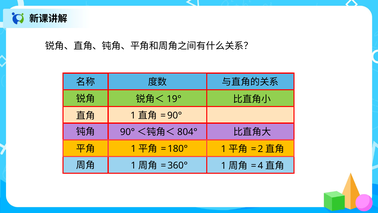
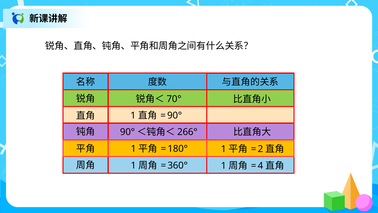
19°: 19° -> 70°
804°: 804° -> 266°
